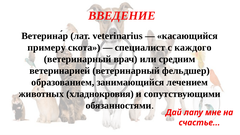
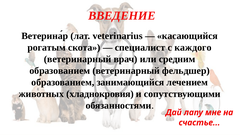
примеру: примеру -> рогатым
ветеринарией at (60, 71): ветеринарией -> образованием
